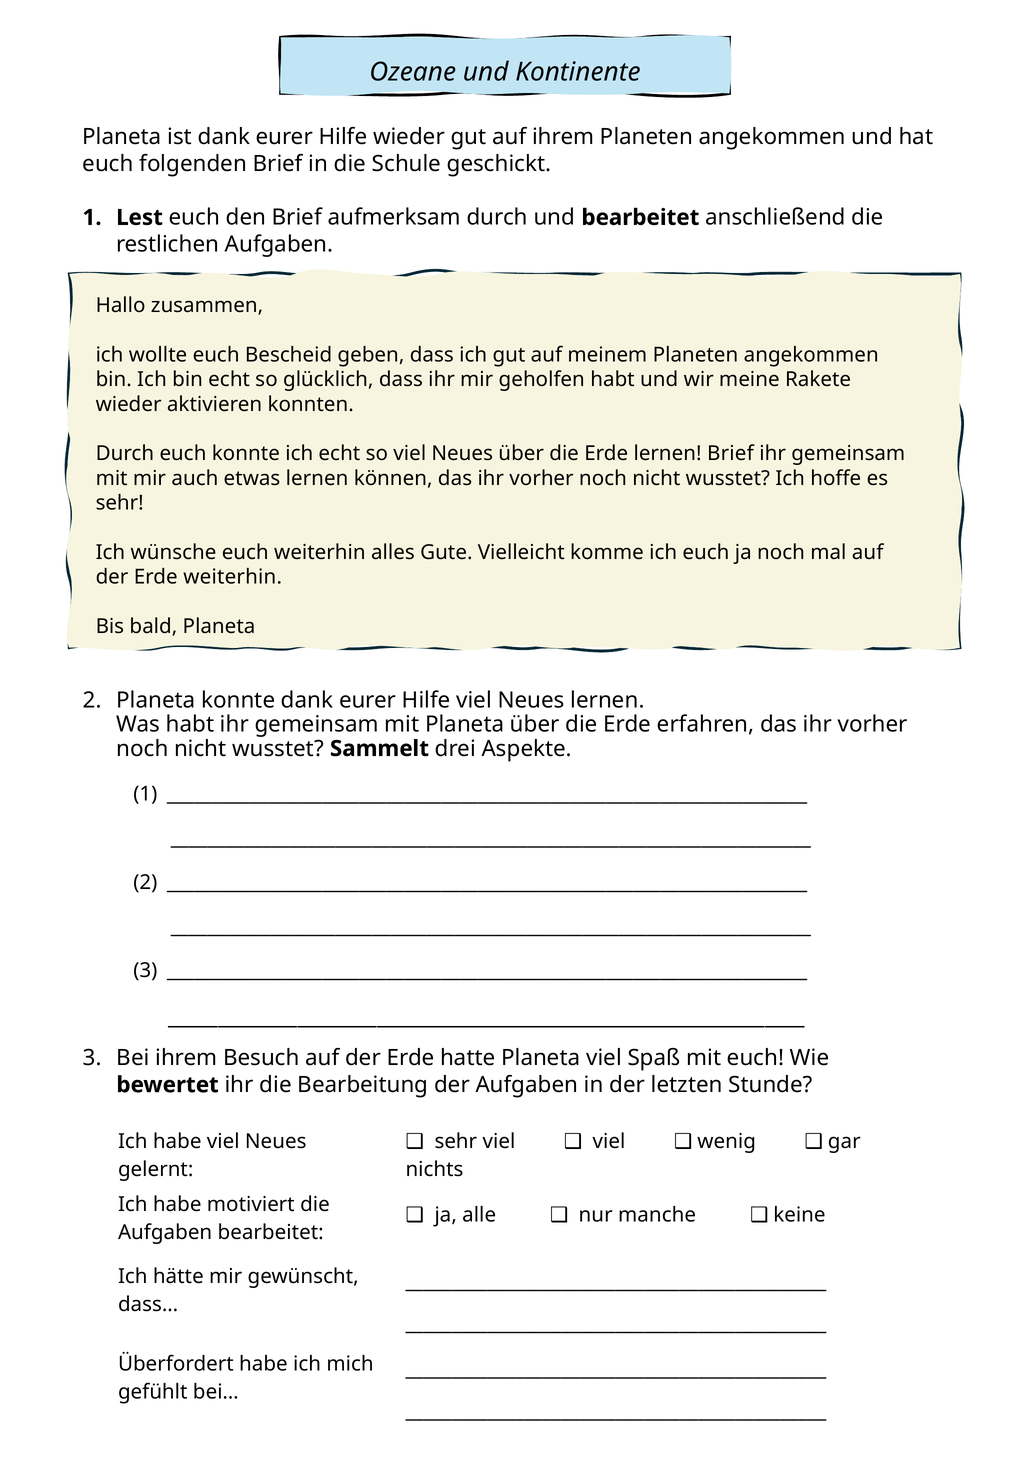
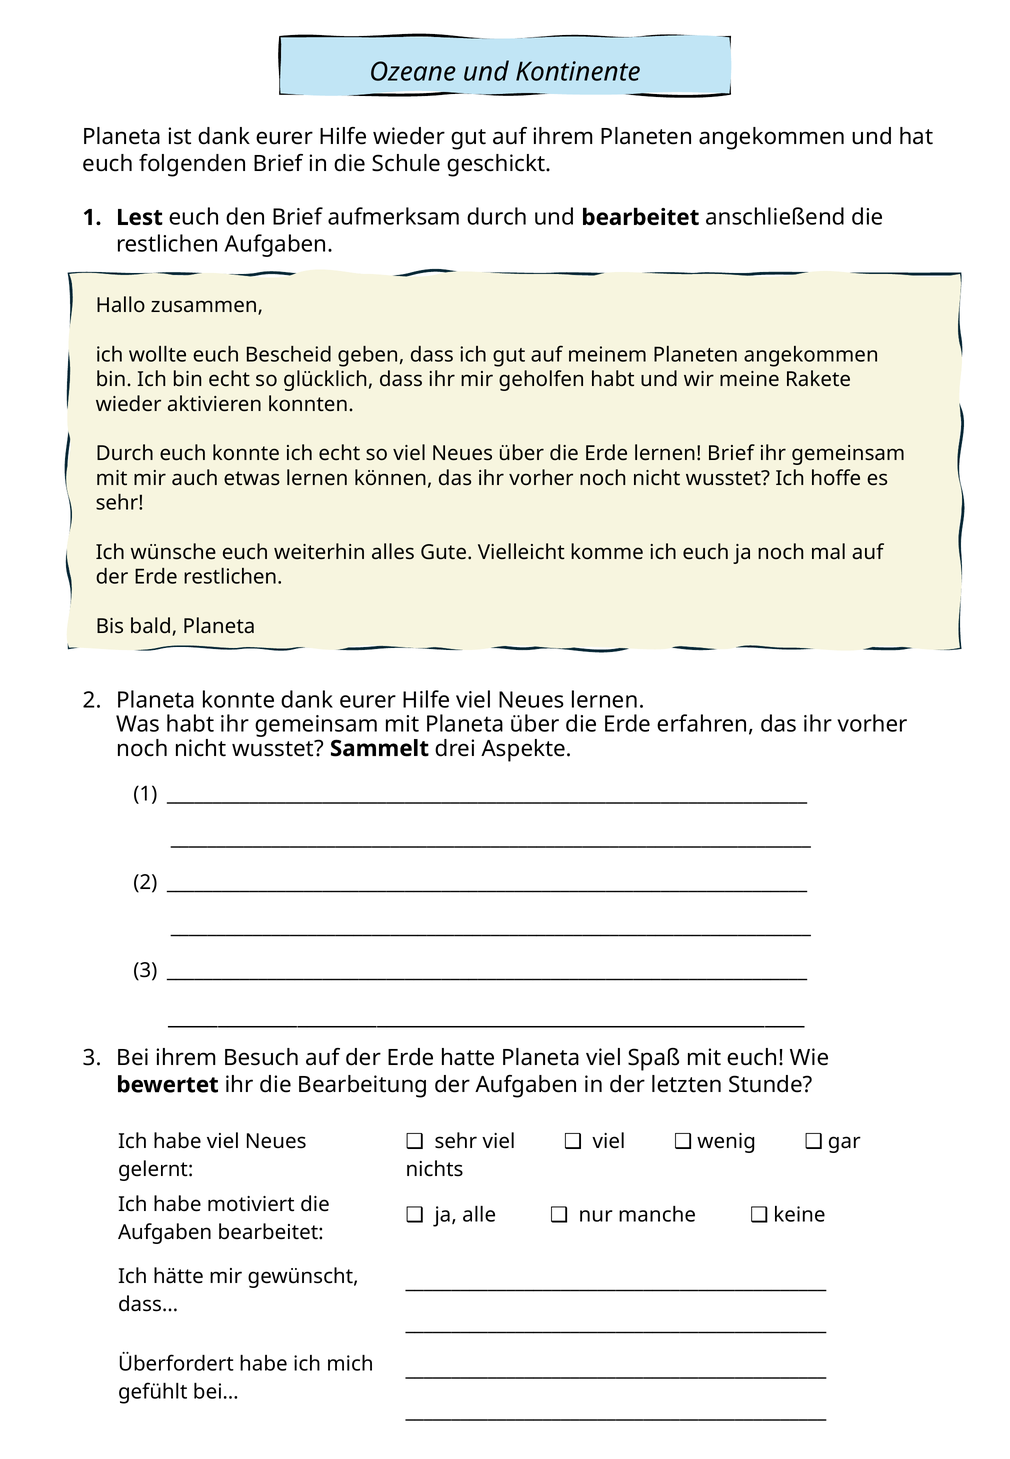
Erde weiterhin: weiterhin -> restlichen
